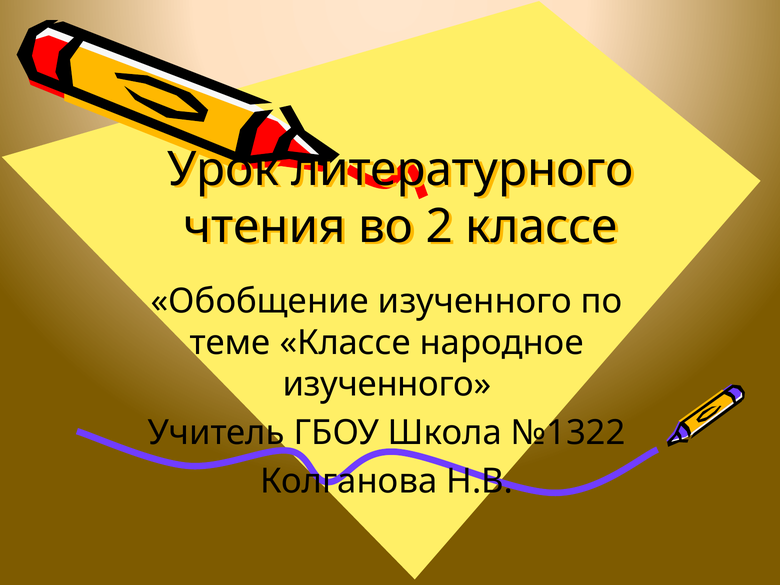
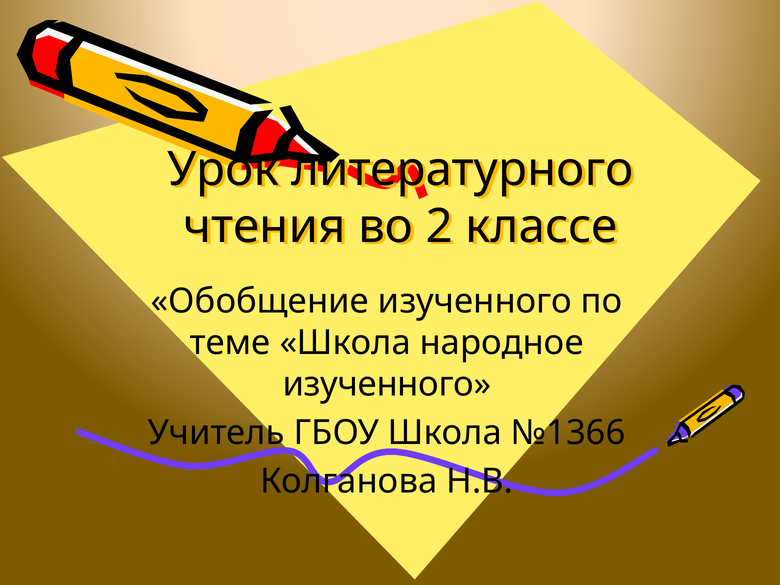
теме Классе: Классе -> Школа
№1322: №1322 -> №1366
